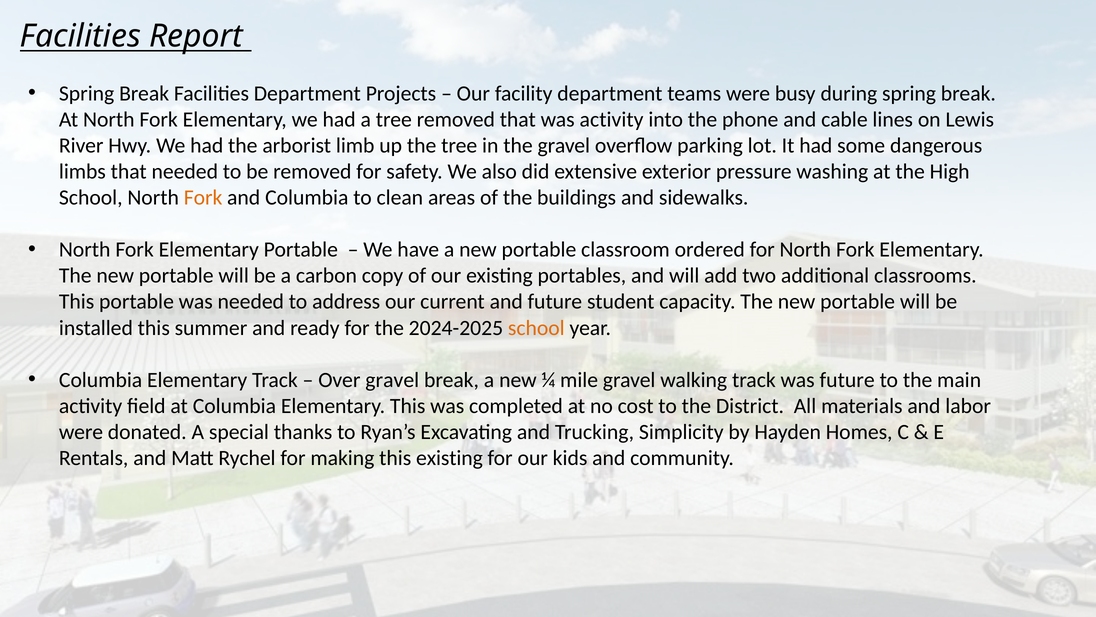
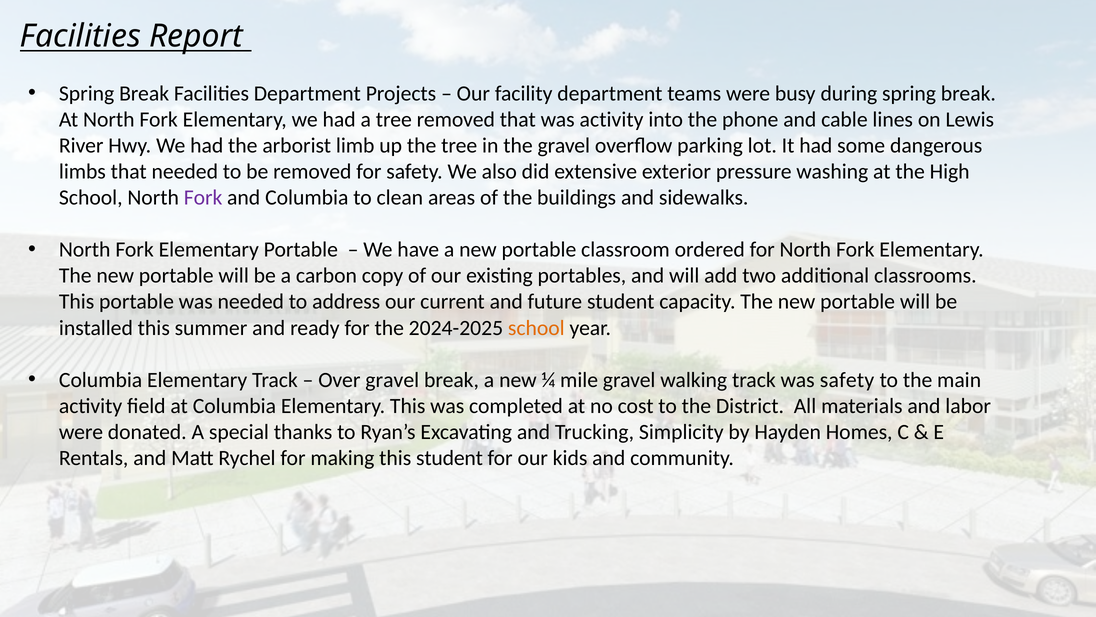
Fork at (203, 198) colour: orange -> purple
was future: future -> safety
this existing: existing -> student
